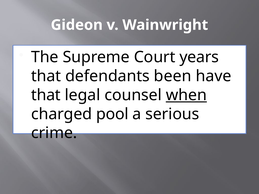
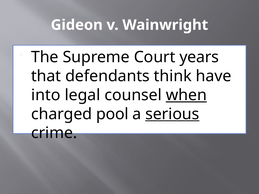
been: been -> think
that at (46, 95): that -> into
serious underline: none -> present
